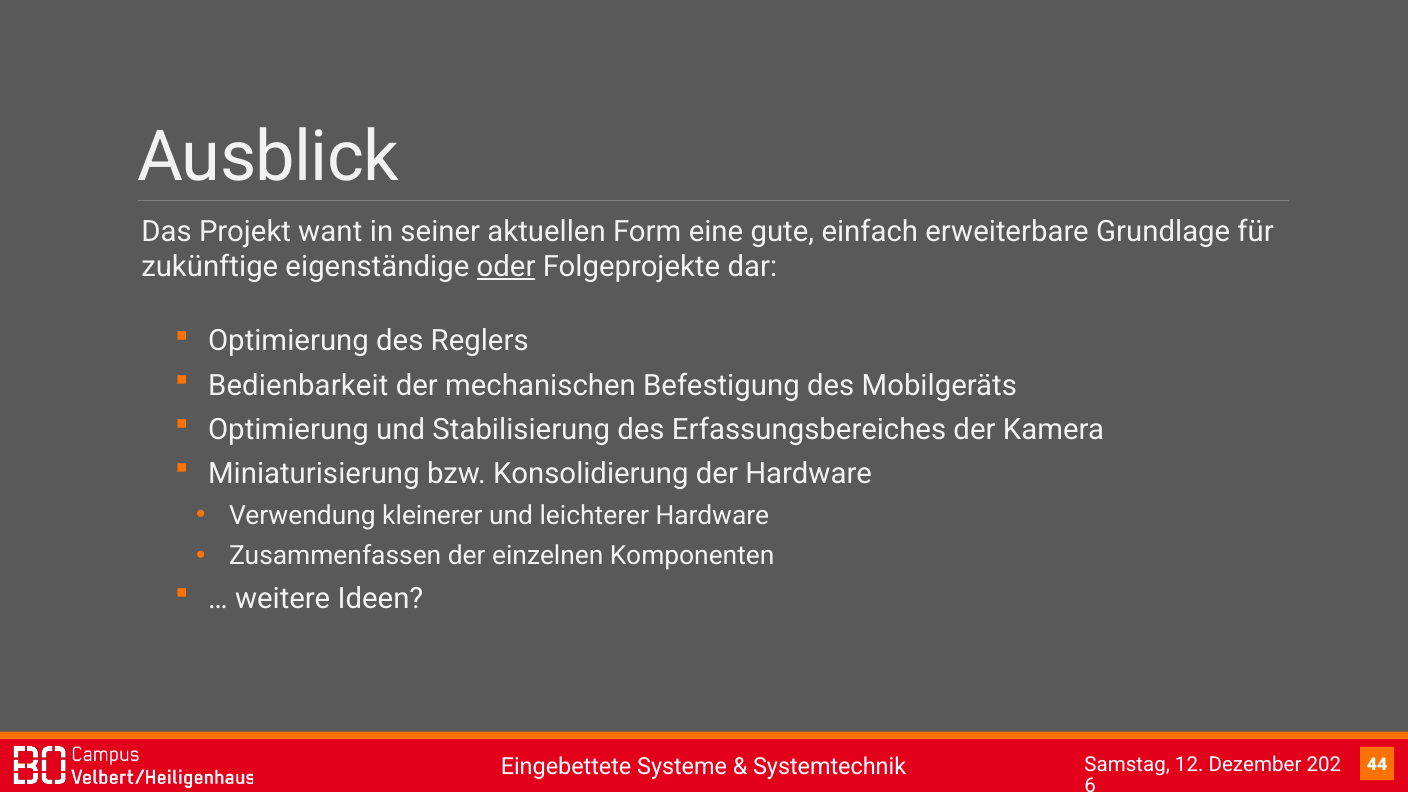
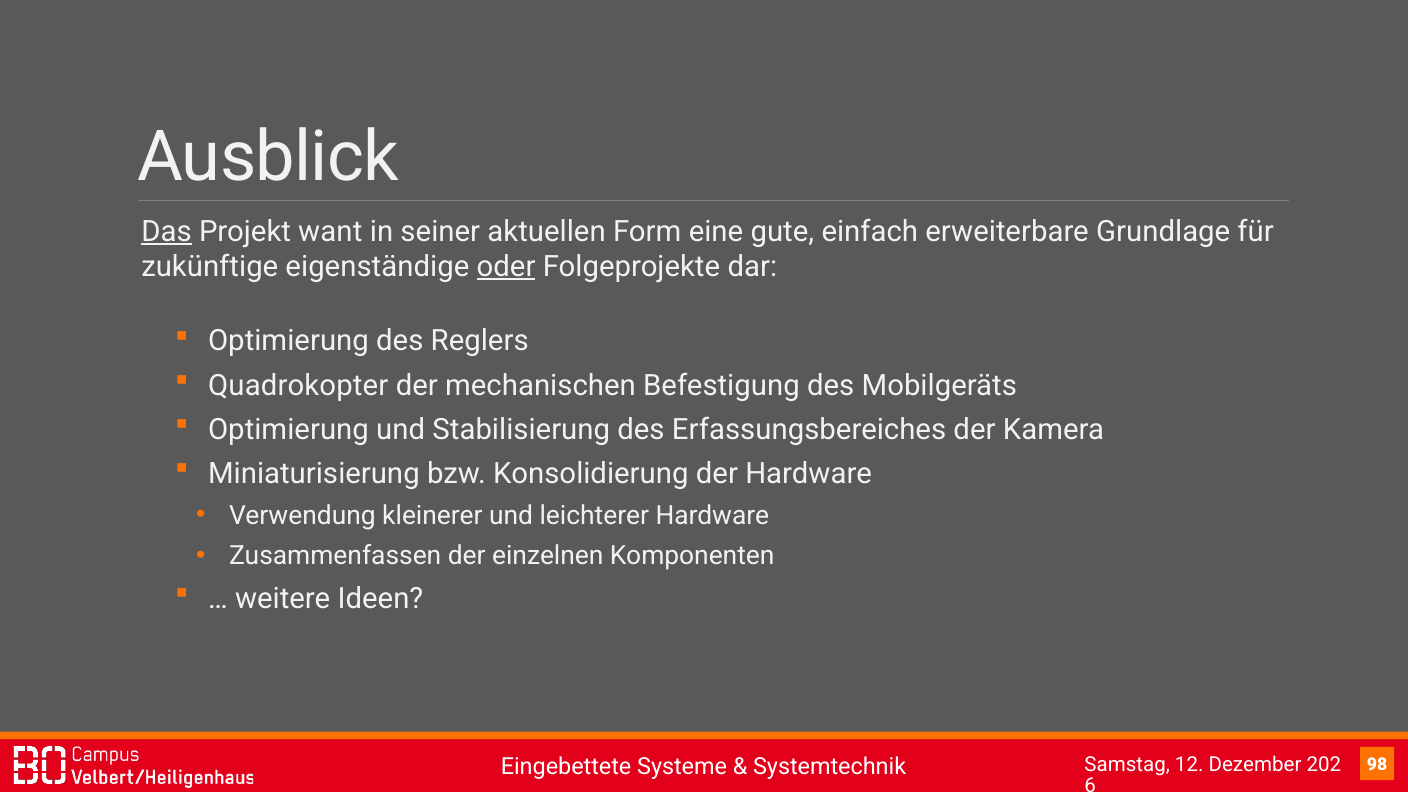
Das underline: none -> present
Bedienbarkeit: Bedienbarkeit -> Quadrokopter
44: 44 -> 98
